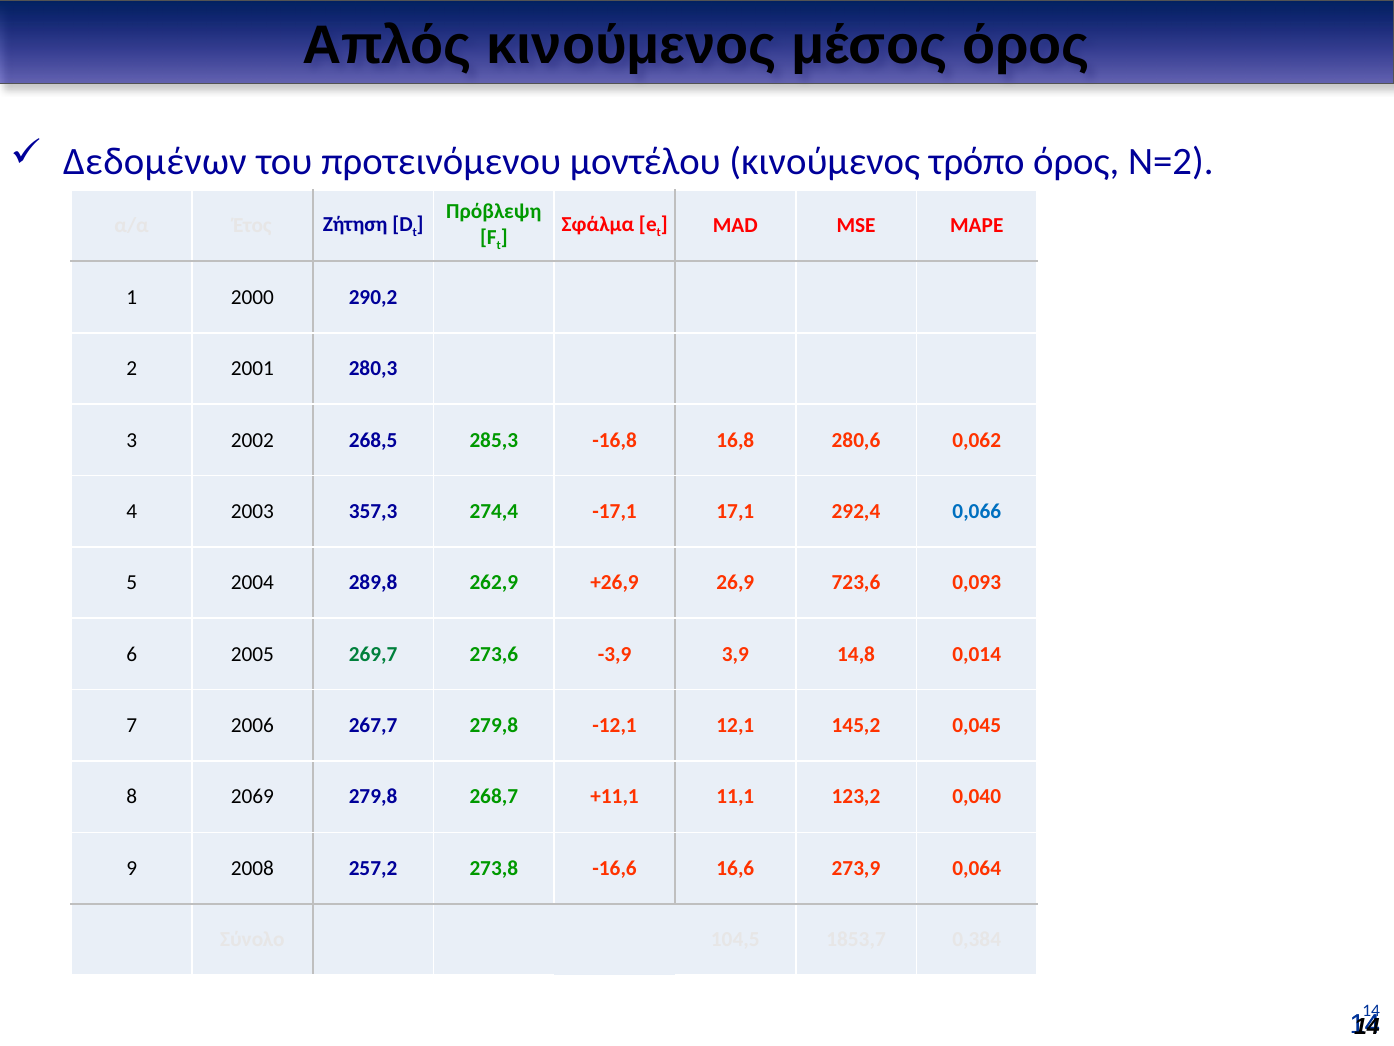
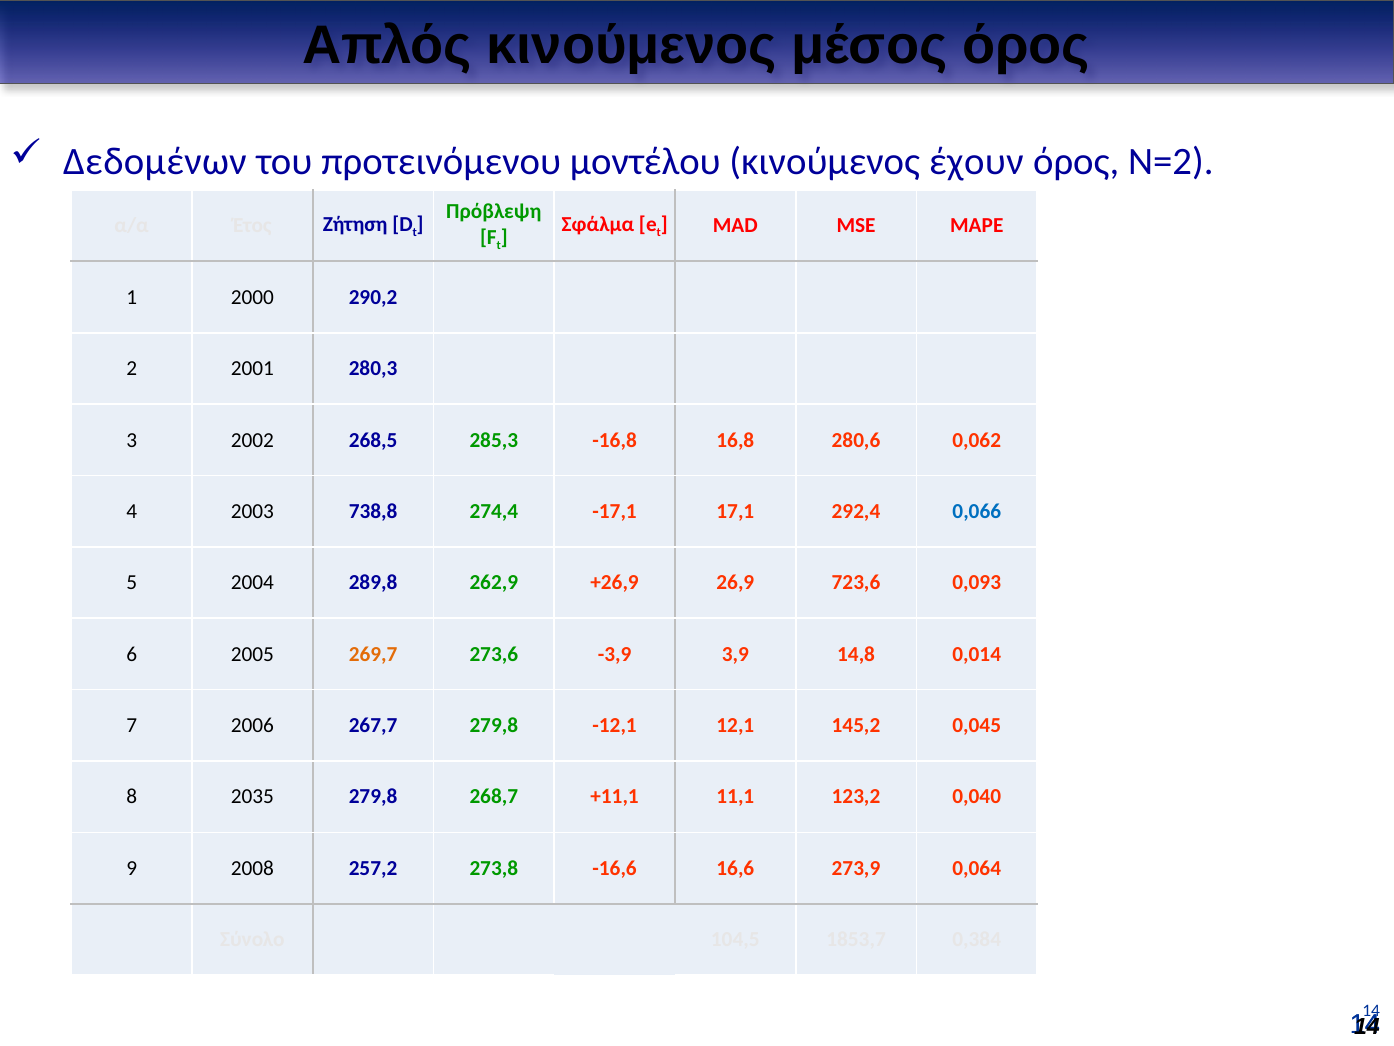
τρόπο: τρόπο -> έχουν
357,3: 357,3 -> 738,8
269,7 colour: green -> orange
2069: 2069 -> 2035
